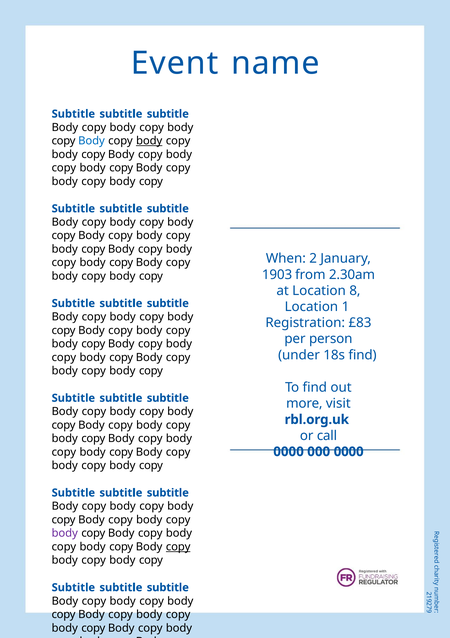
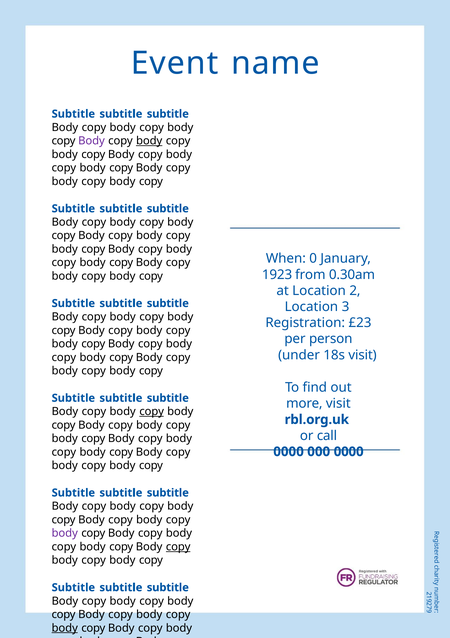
Body at (91, 141) colour: blue -> purple
When 2: 2 -> 0
1903: 1903 -> 1923
2.30am: 2.30am -> 0.30am
Location 8: 8 -> 2
Location 1: 1 -> 3
£83: £83 -> £23
18s find: find -> visit
copy at (152, 412) underline: none -> present
body at (65, 628) underline: none -> present
